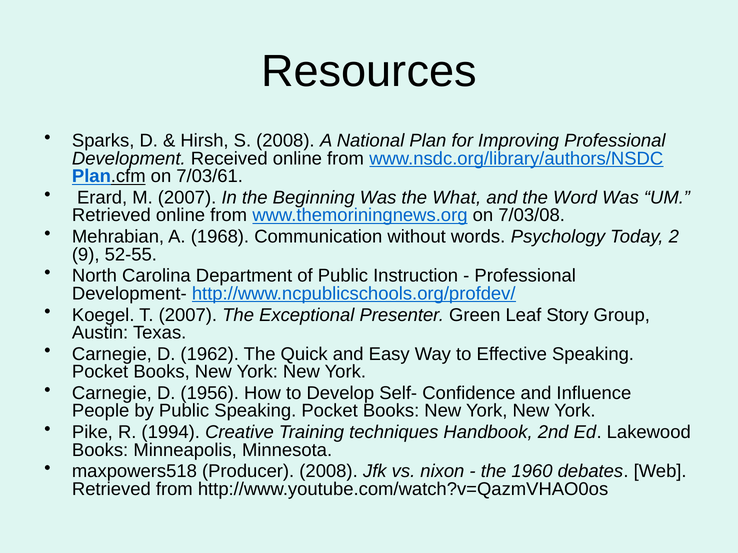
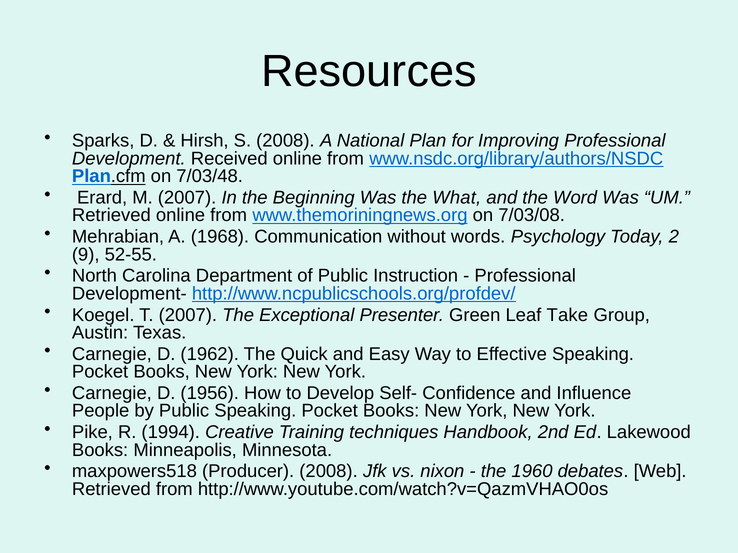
7/03/61: 7/03/61 -> 7/03/48
Story: Story -> Take
